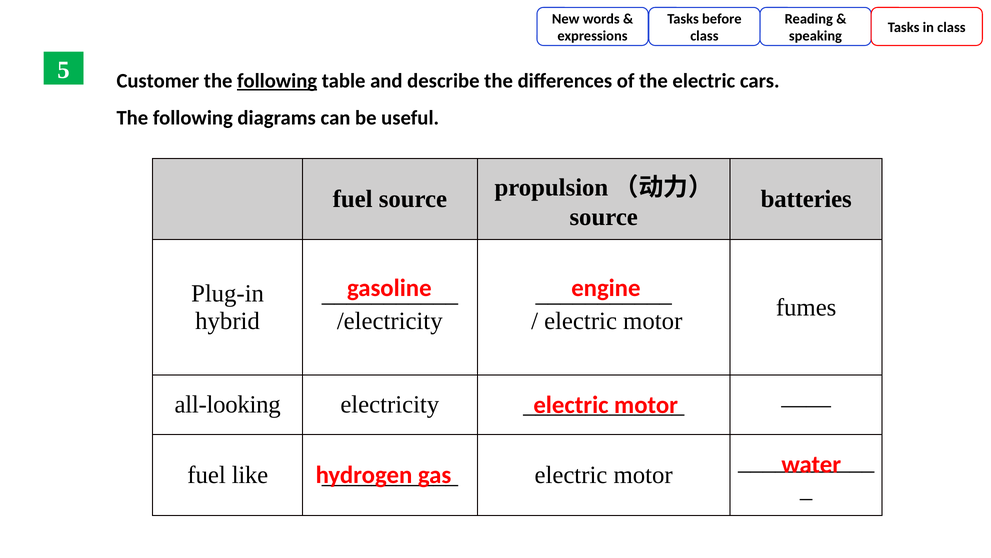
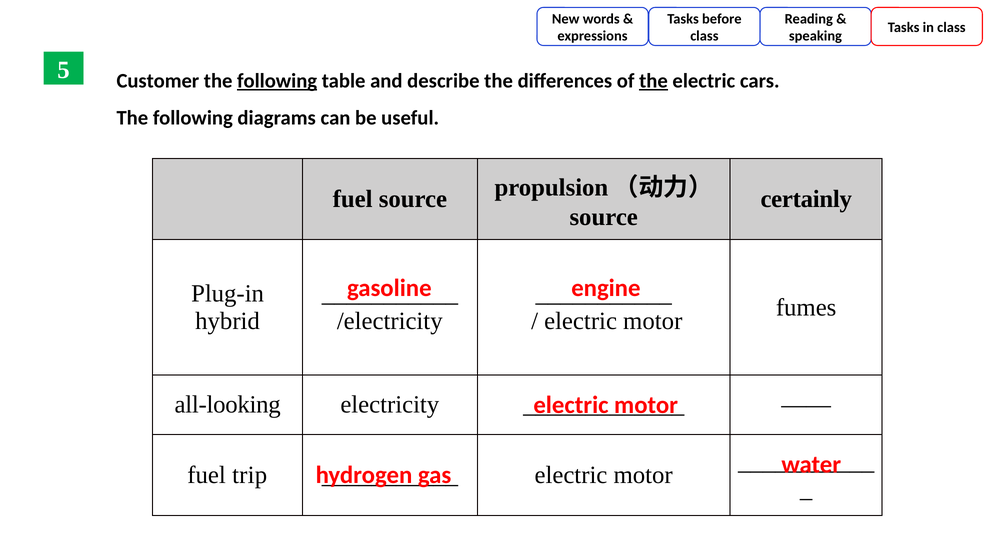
the at (653, 81) underline: none -> present
batteries: batteries -> certainly
like: like -> trip
